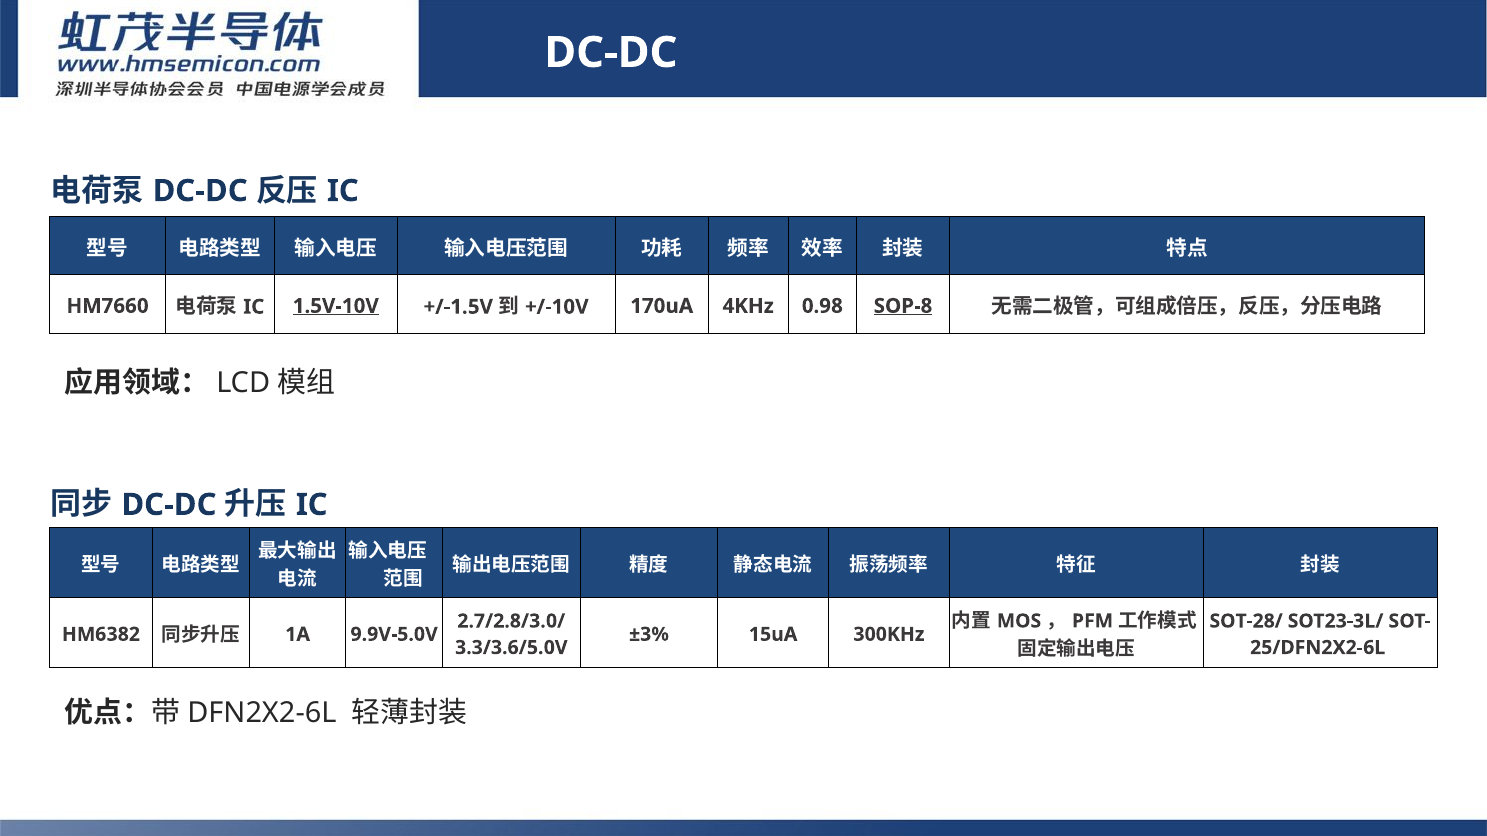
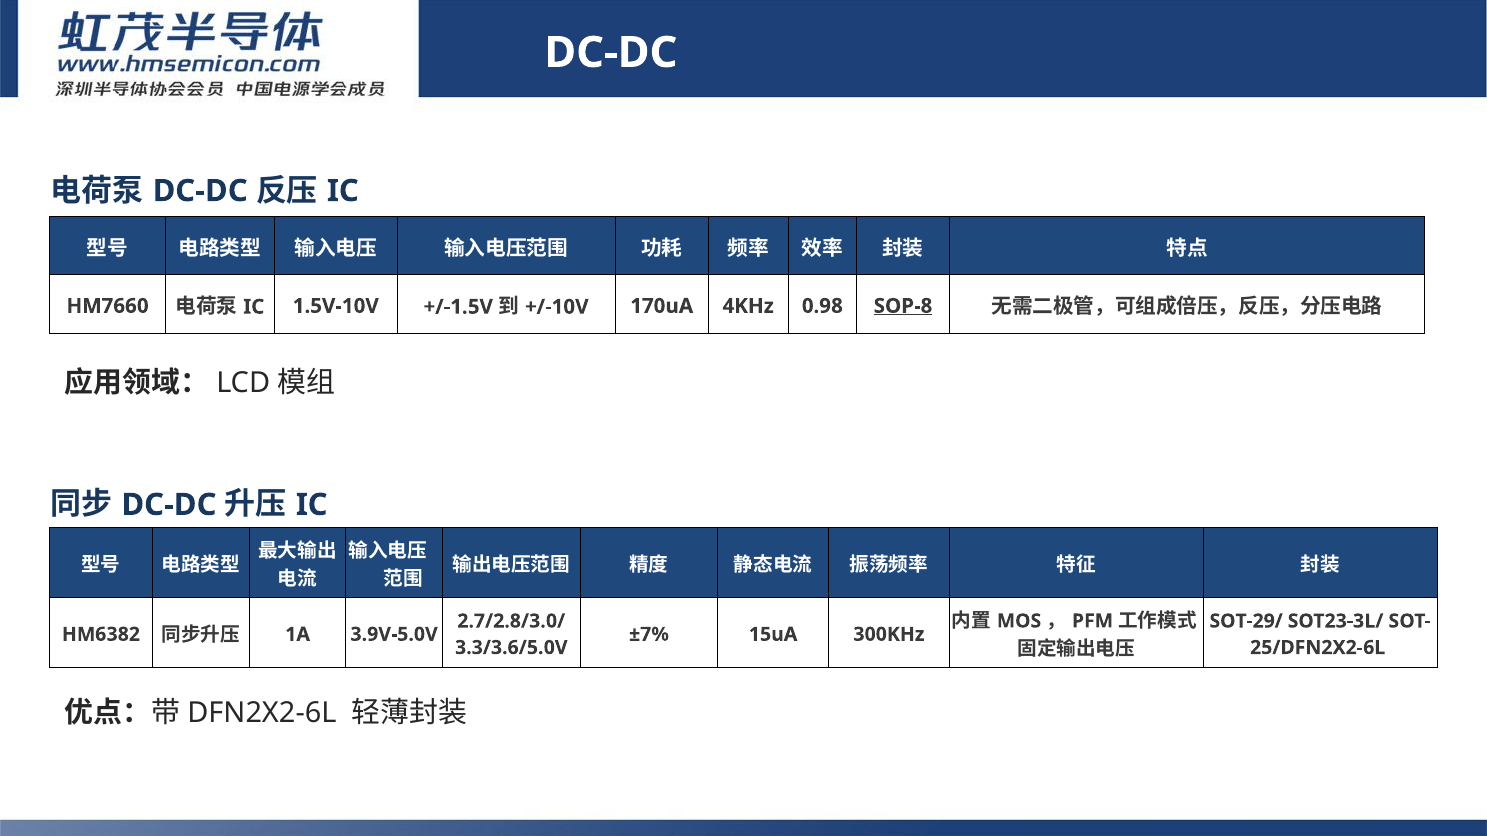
1.5V-10V underline: present -> none
SOT-28/: SOT-28/ -> SOT-29/
9.9V-5.0V: 9.9V-5.0V -> 3.9V-5.0V
±3%: ±3% -> ±7%
